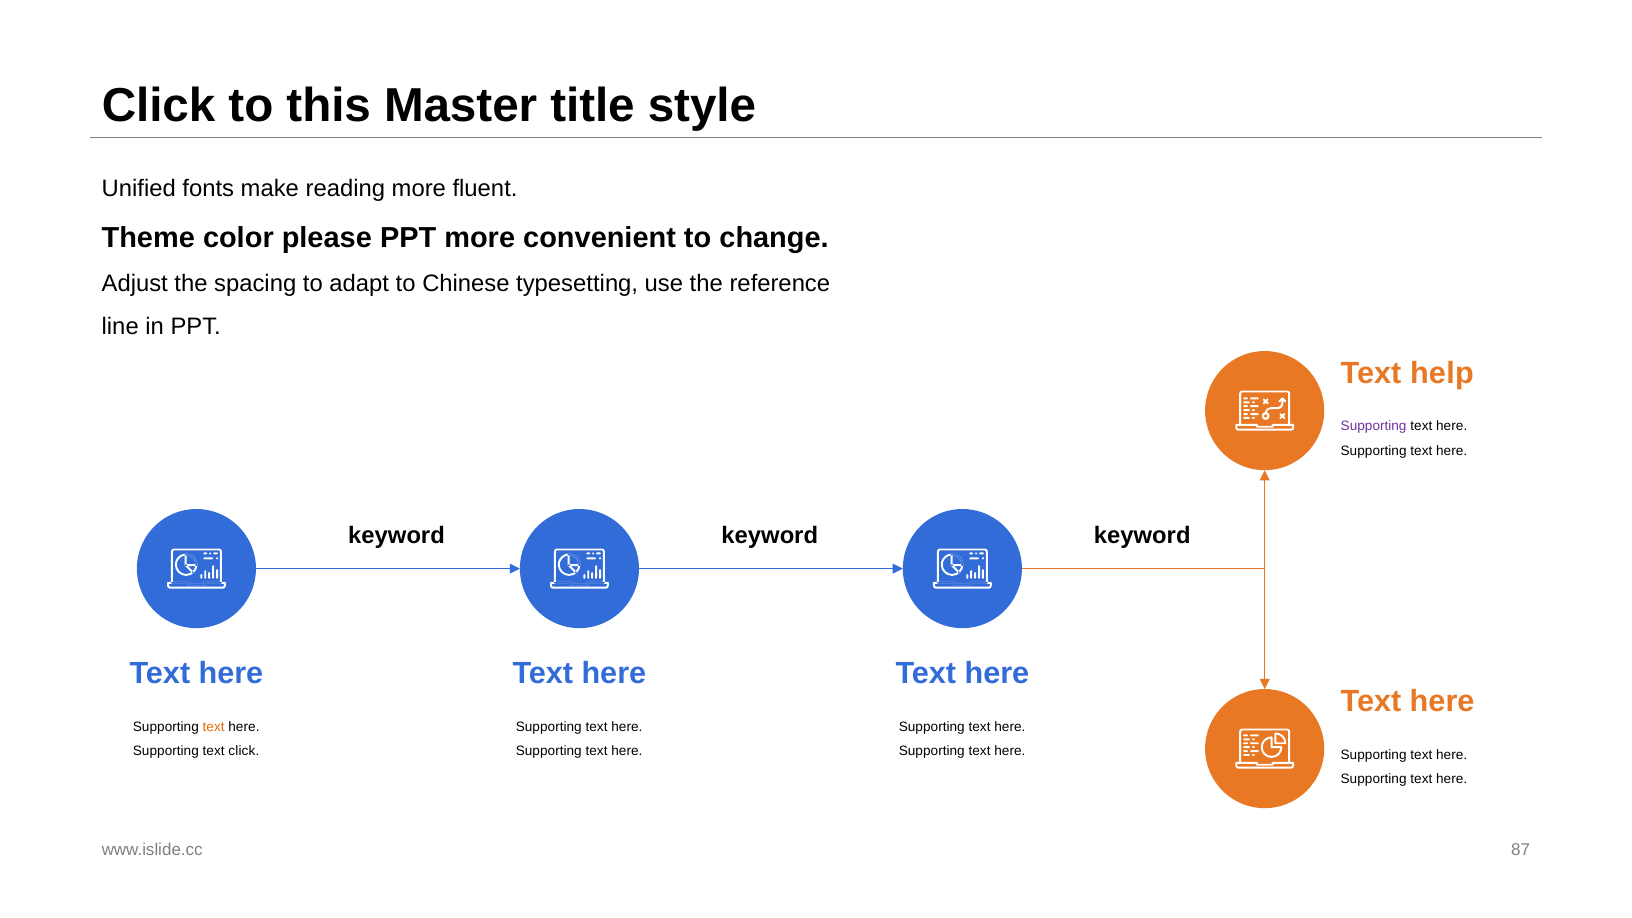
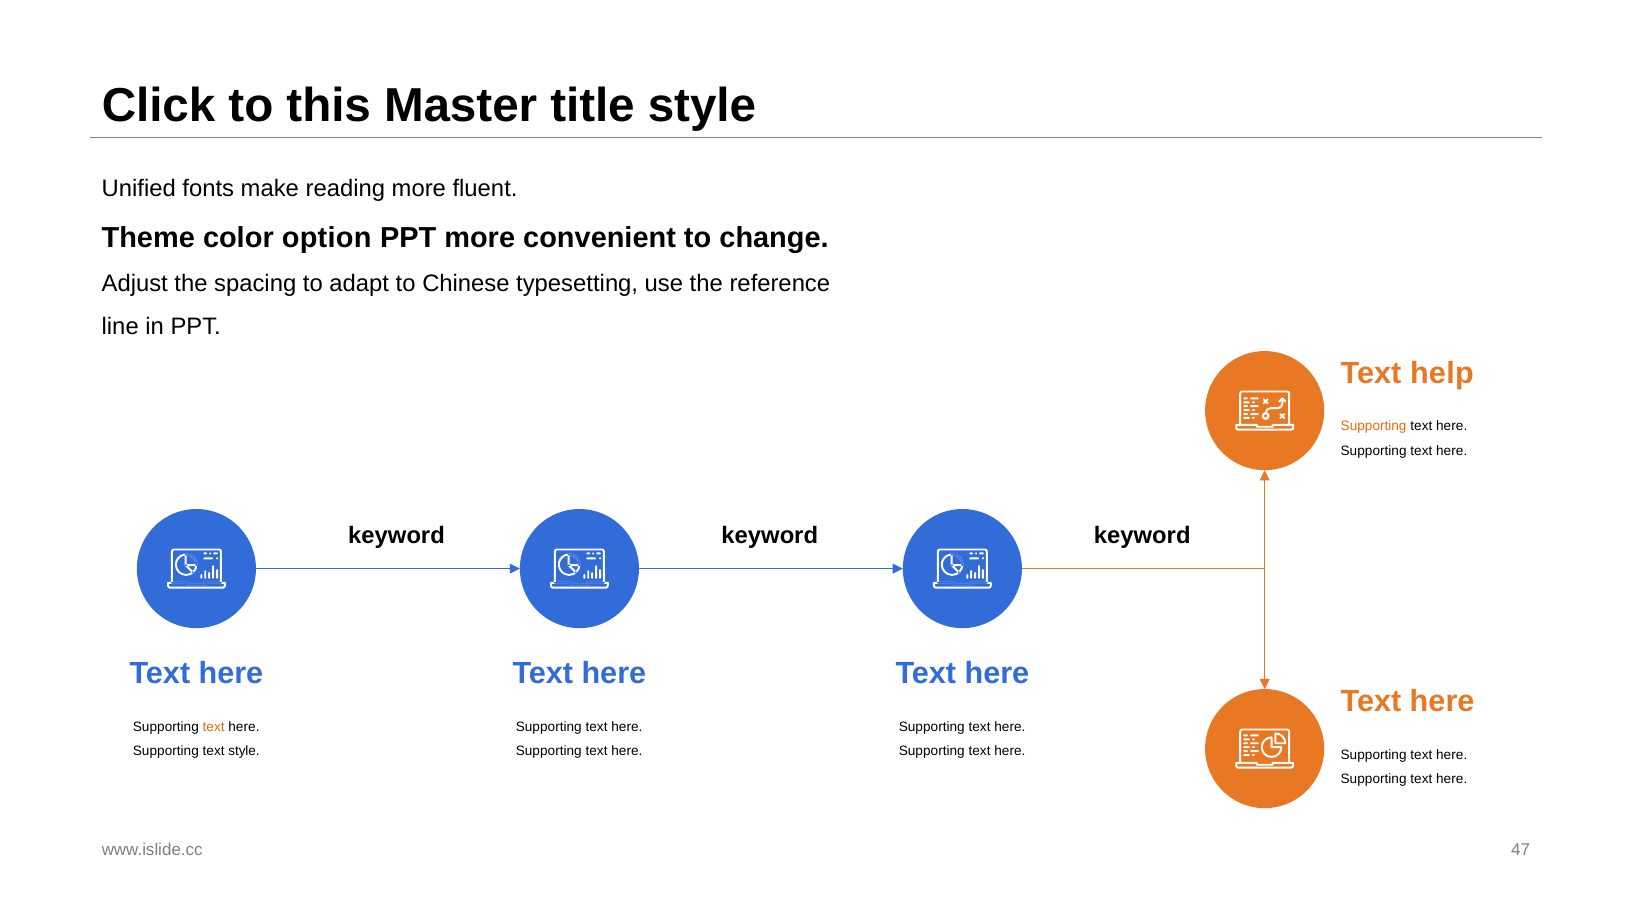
please: please -> option
Supporting at (1374, 426) colour: purple -> orange
text click: click -> style
87: 87 -> 47
